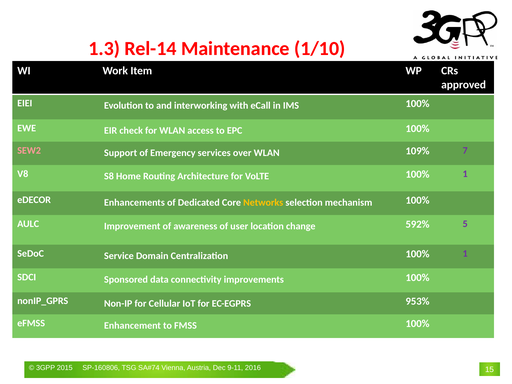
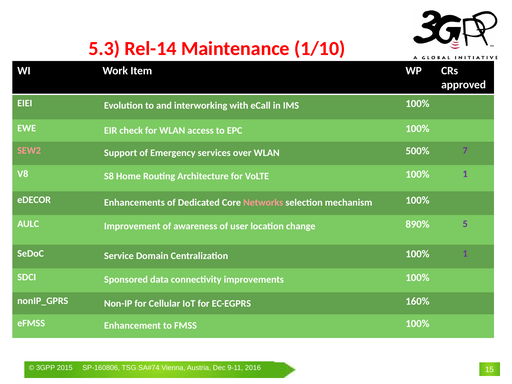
1.3: 1.3 -> 5.3
109%: 109% -> 500%
Networks colour: yellow -> pink
592%: 592% -> 890%
953%: 953% -> 160%
